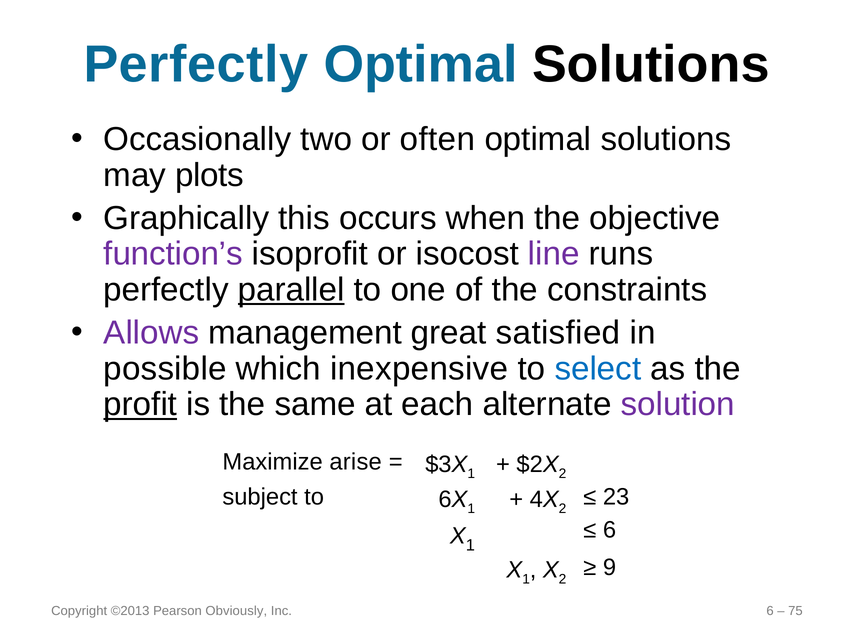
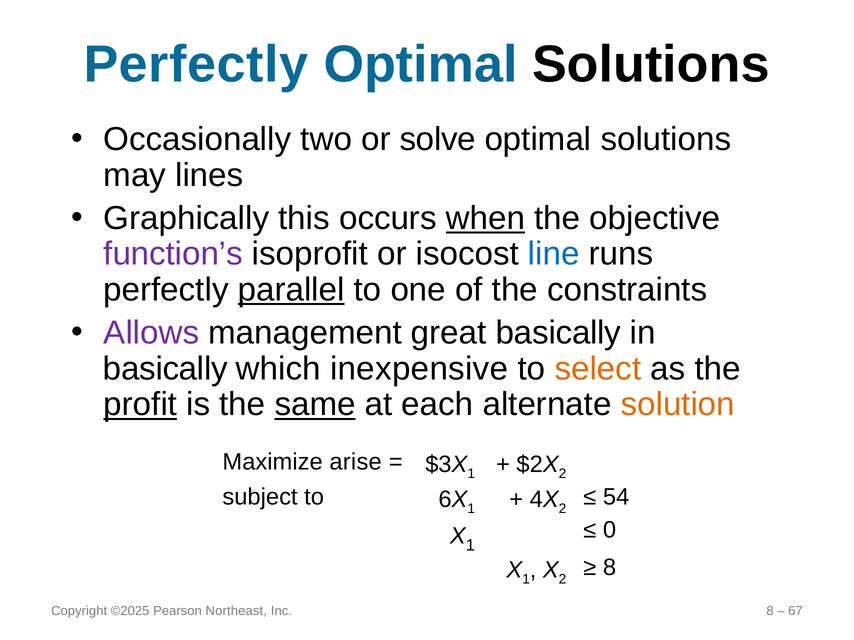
often: often -> solve
plots: plots -> lines
when underline: none -> present
line colour: purple -> blue
great satisfied: satisfied -> basically
possible at (165, 369): possible -> basically
select colour: blue -> orange
same underline: none -> present
solution colour: purple -> orange
23: 23 -> 54
6 at (610, 530): 6 -> 0
9 at (610, 568): 9 -> 8
©2013: ©2013 -> ©2025
Obviously: Obviously -> Northeast
Inc 6: 6 -> 8
75: 75 -> 67
